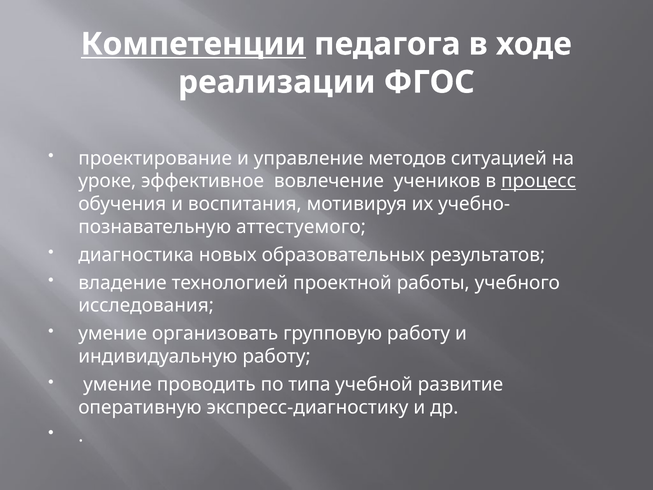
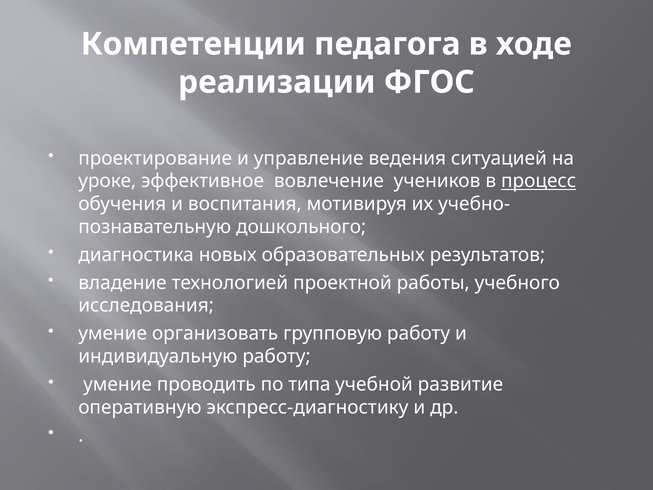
Компетенции underline: present -> none
методов: методов -> ведения
аттестуемого: аттестуемого -> дошкольного
